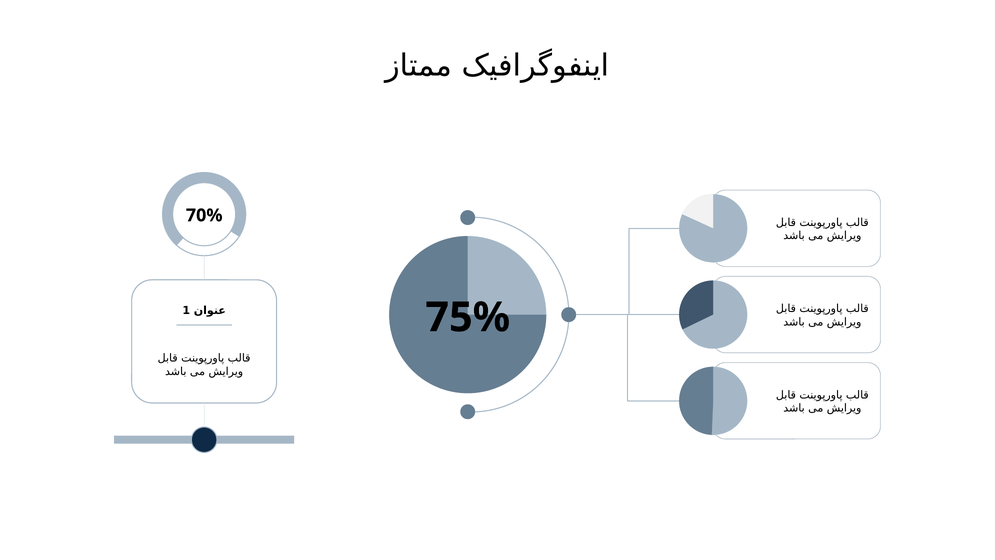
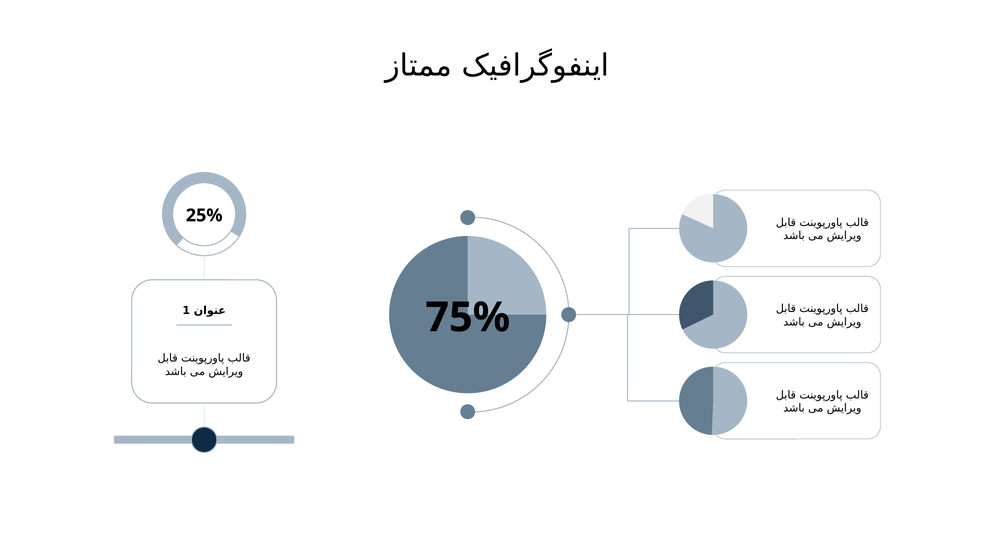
70%: 70% -> 25%
